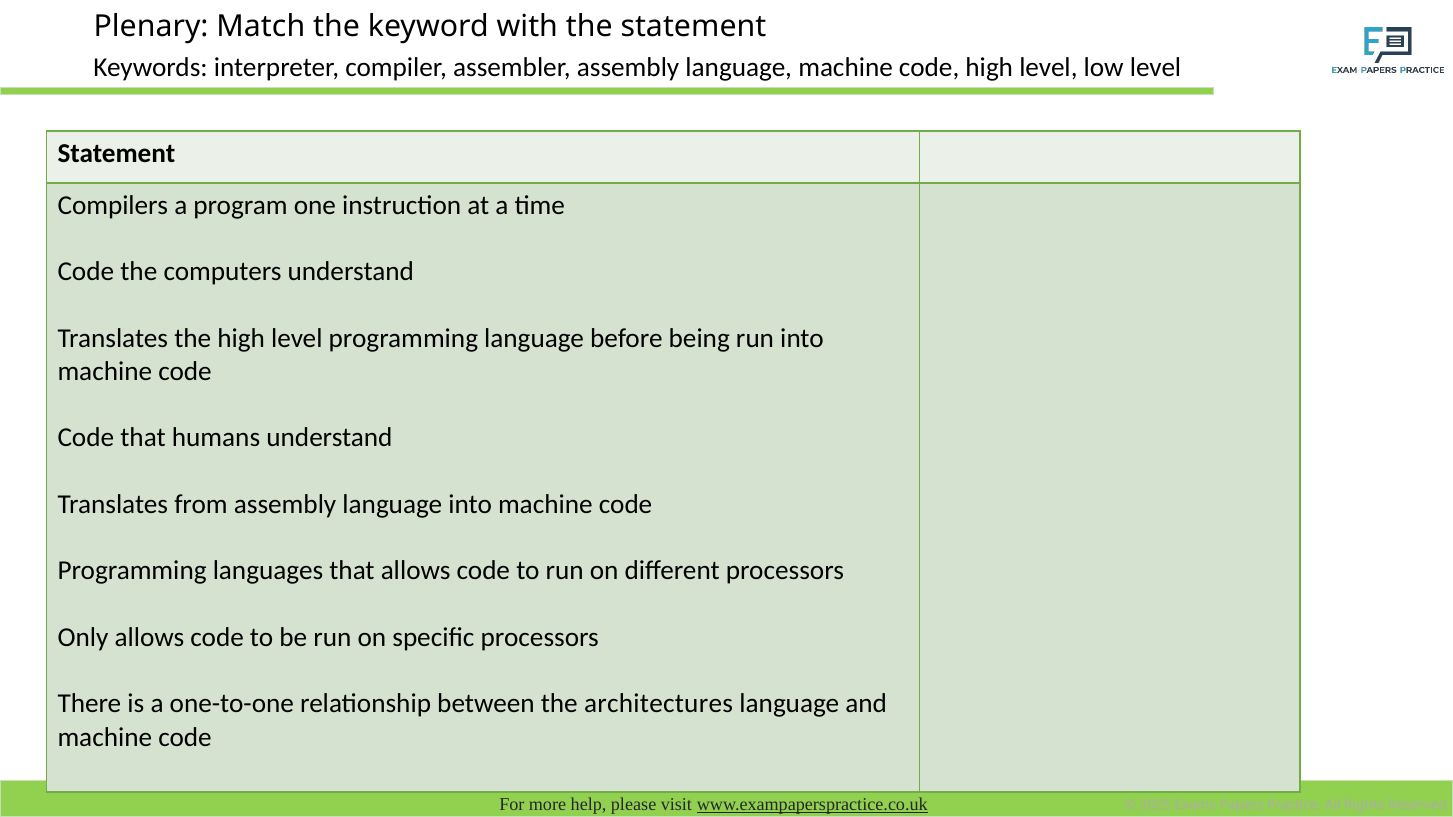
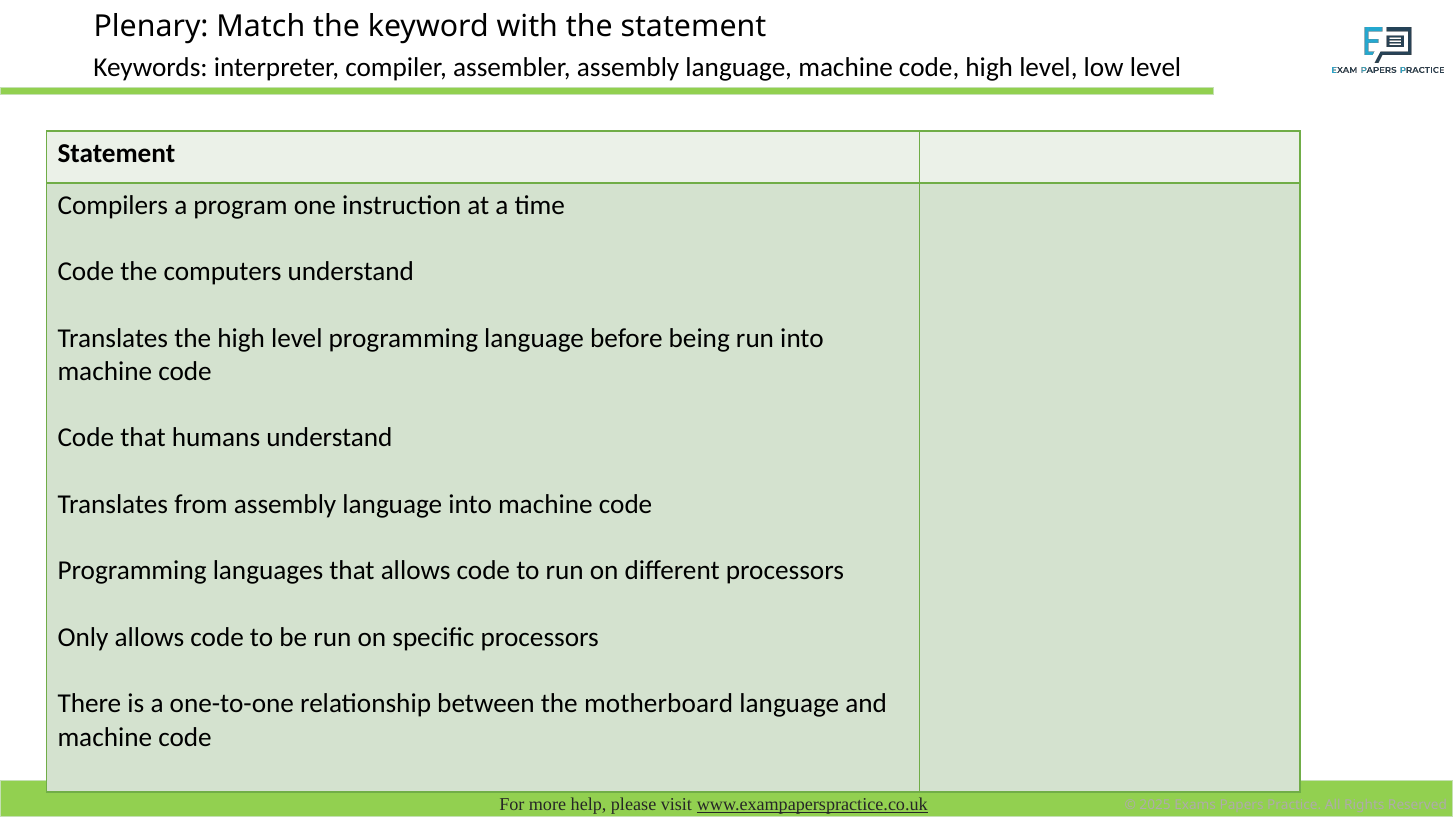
architectures: architectures -> motherboard
